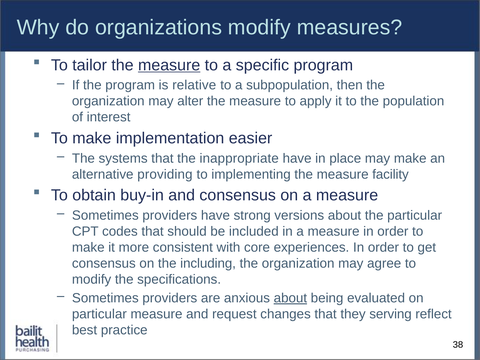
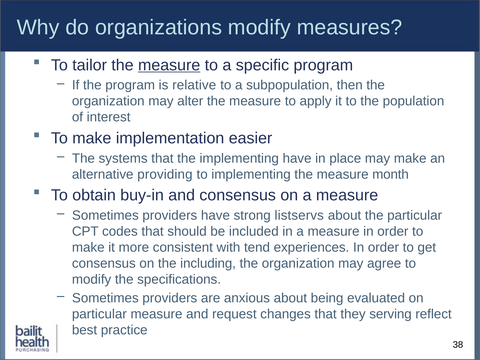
the inappropriate: inappropriate -> implementing
facility: facility -> month
versions: versions -> listservs
core: core -> tend
about at (290, 298) underline: present -> none
